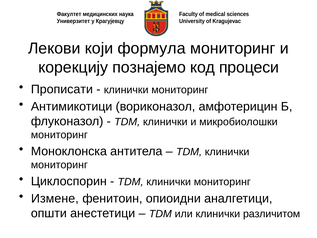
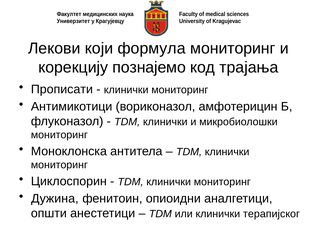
процеси: процеси -> трајања
Измене: Измене -> Дужина
различитом: различитом -> терапијског
